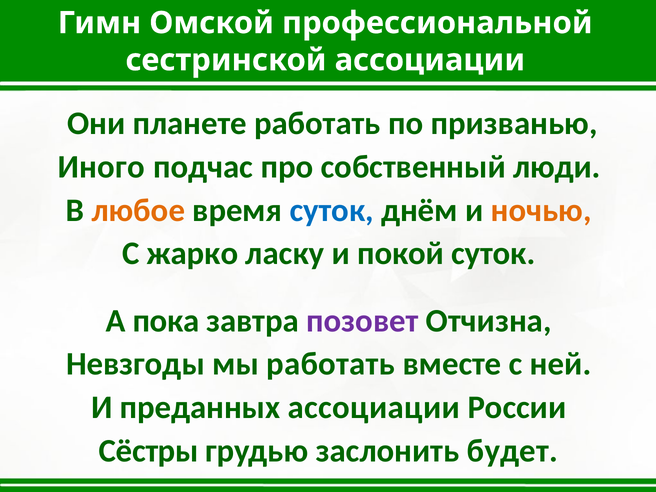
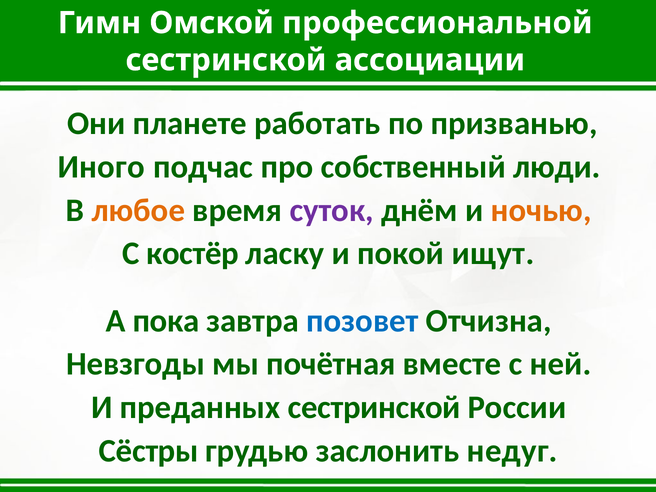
суток at (332, 210) colour: blue -> purple
жарко: жарко -> костёр
покой суток: суток -> ищут
позовет colour: purple -> blue
мы работать: работать -> почётная
преданных ассоциации: ассоциации -> сестринской
будет: будет -> недуг
